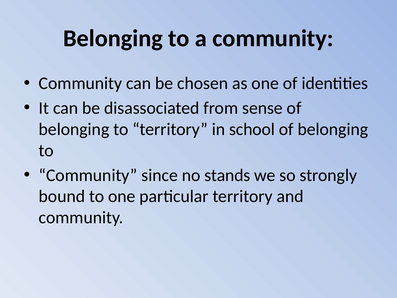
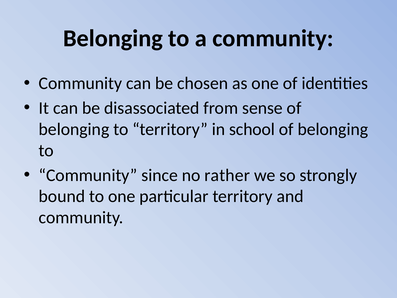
stands: stands -> rather
